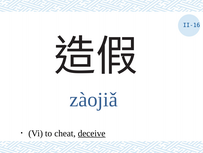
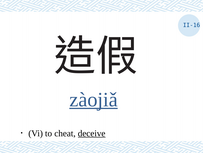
zàojiǎ underline: none -> present
